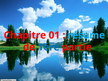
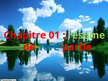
résume colour: light blue -> light green
